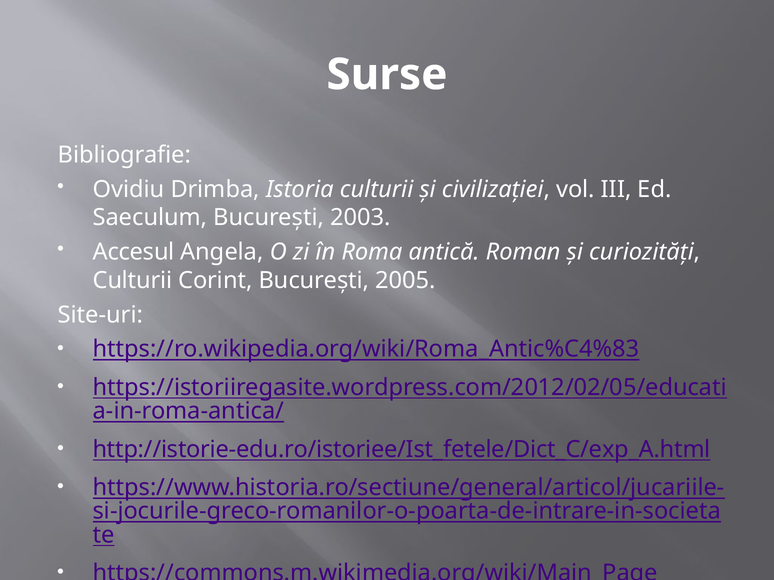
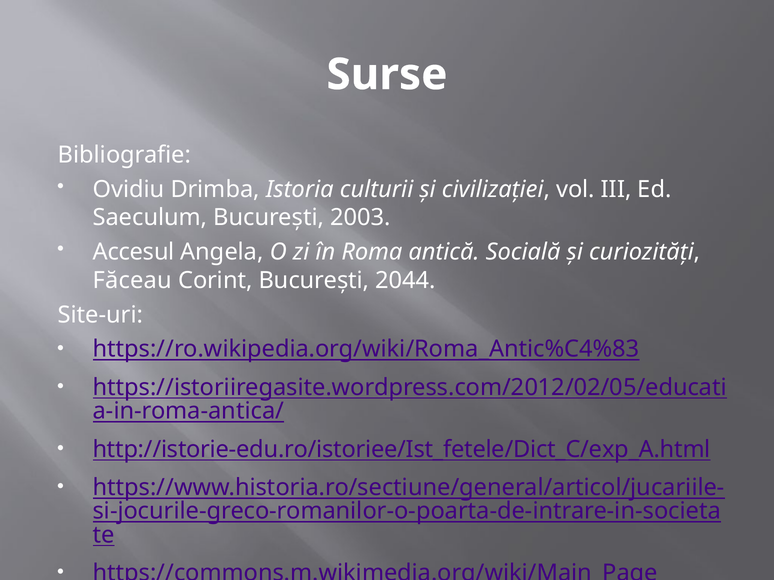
Roman: Roman -> Socială
Culturii at (132, 281): Culturii -> Făceau
2005: 2005 -> 2044
